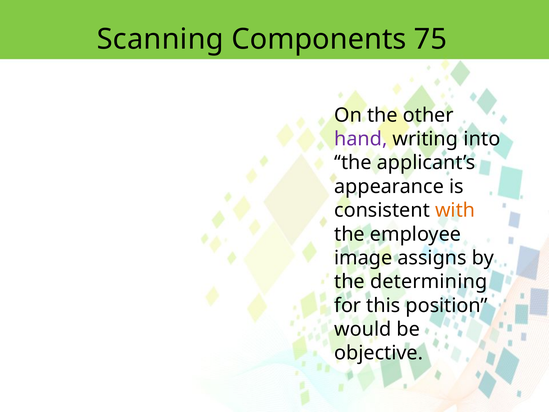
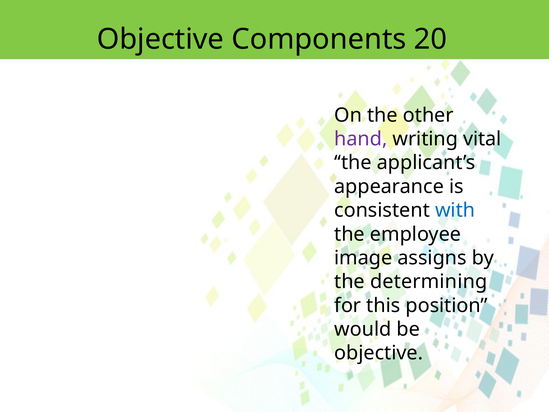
Scanning at (160, 39): Scanning -> Objective
75: 75 -> 20
into: into -> vital
with colour: orange -> blue
